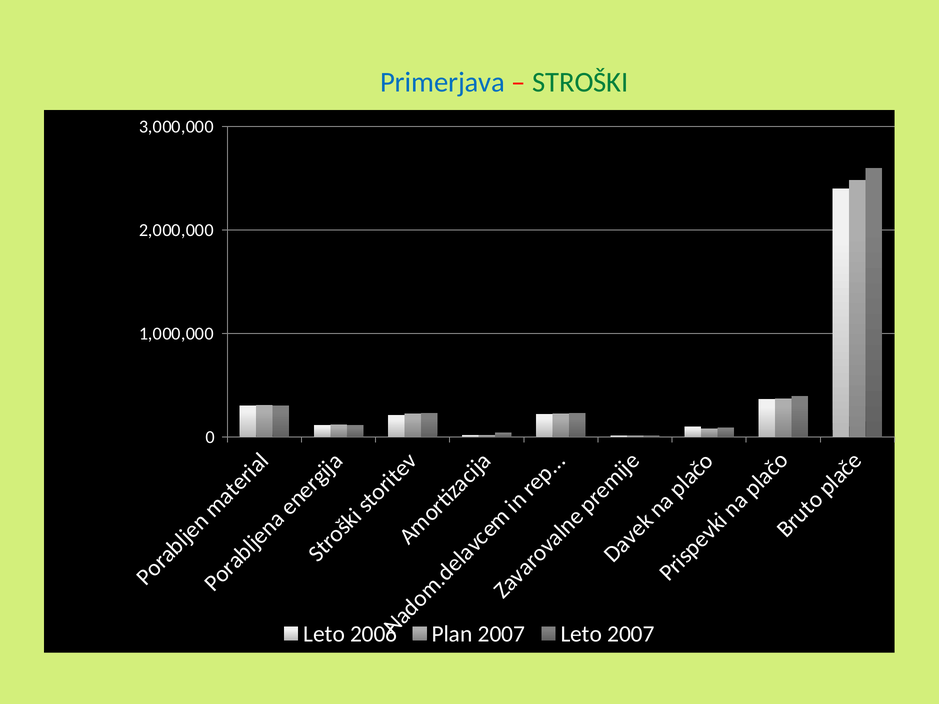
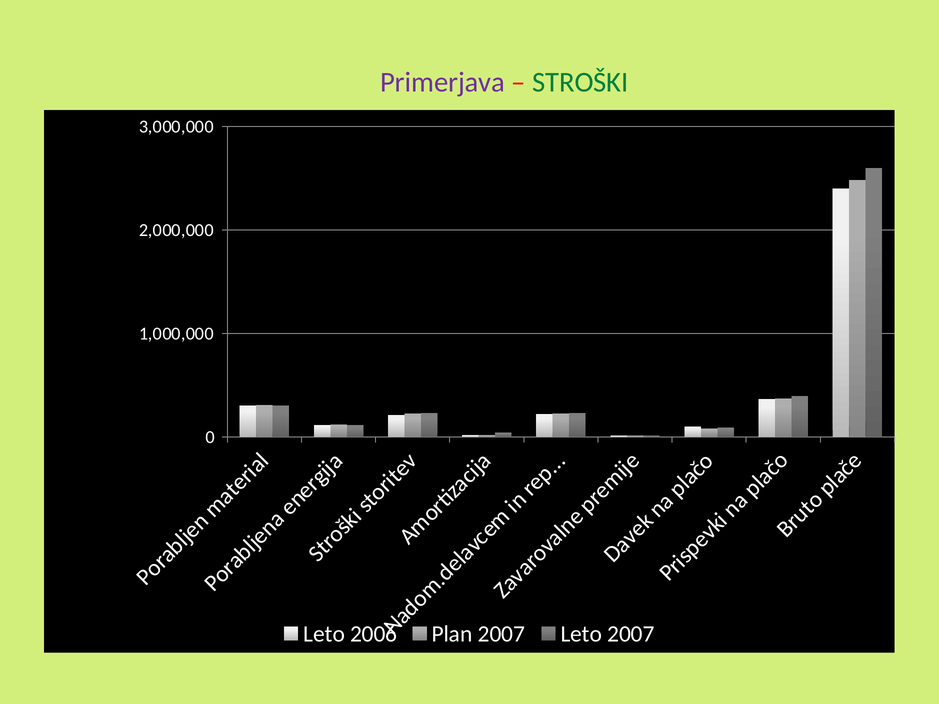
Primerjava colour: blue -> purple
